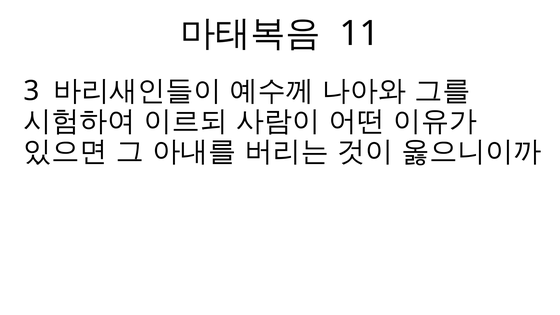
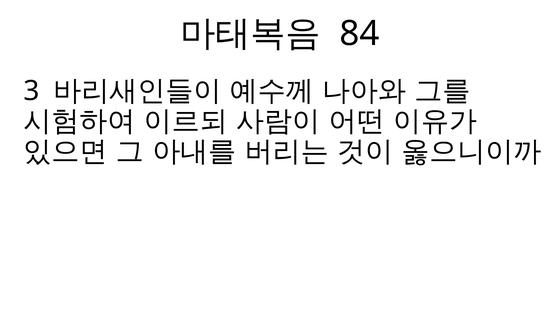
11: 11 -> 84
